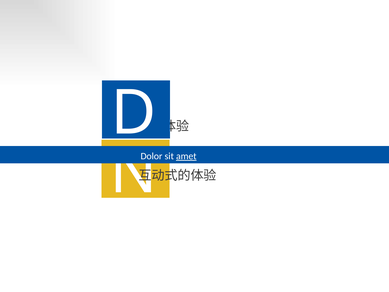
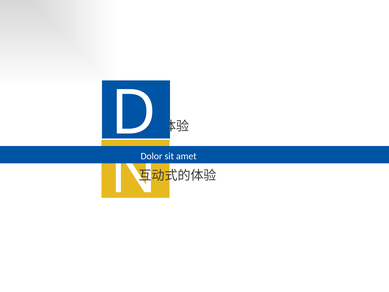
amet at (186, 156) underline: present -> none
